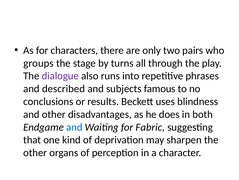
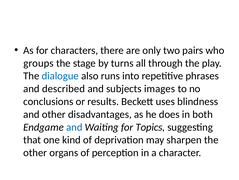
dialogue colour: purple -> blue
famous: famous -> images
Fabric: Fabric -> Topics
